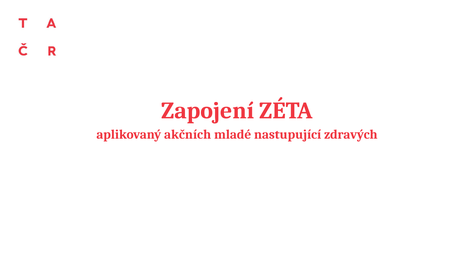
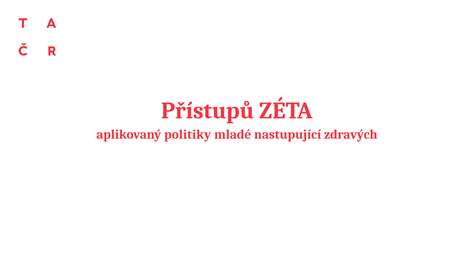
Zapojení: Zapojení -> Přístupů
akčních: akčních -> politiky
